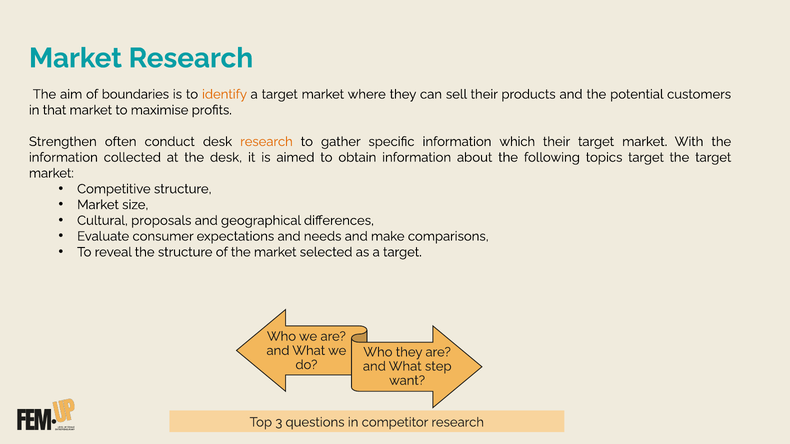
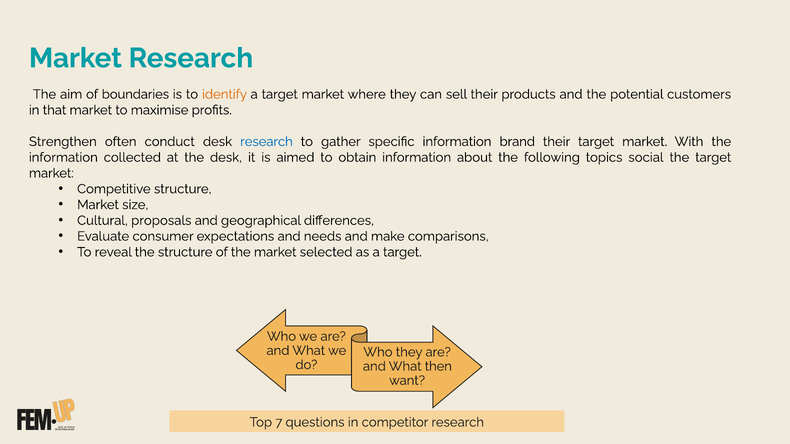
research at (266, 142) colour: orange -> blue
which: which -> brand
topics target: target -> social
step: step -> then
3: 3 -> 7
